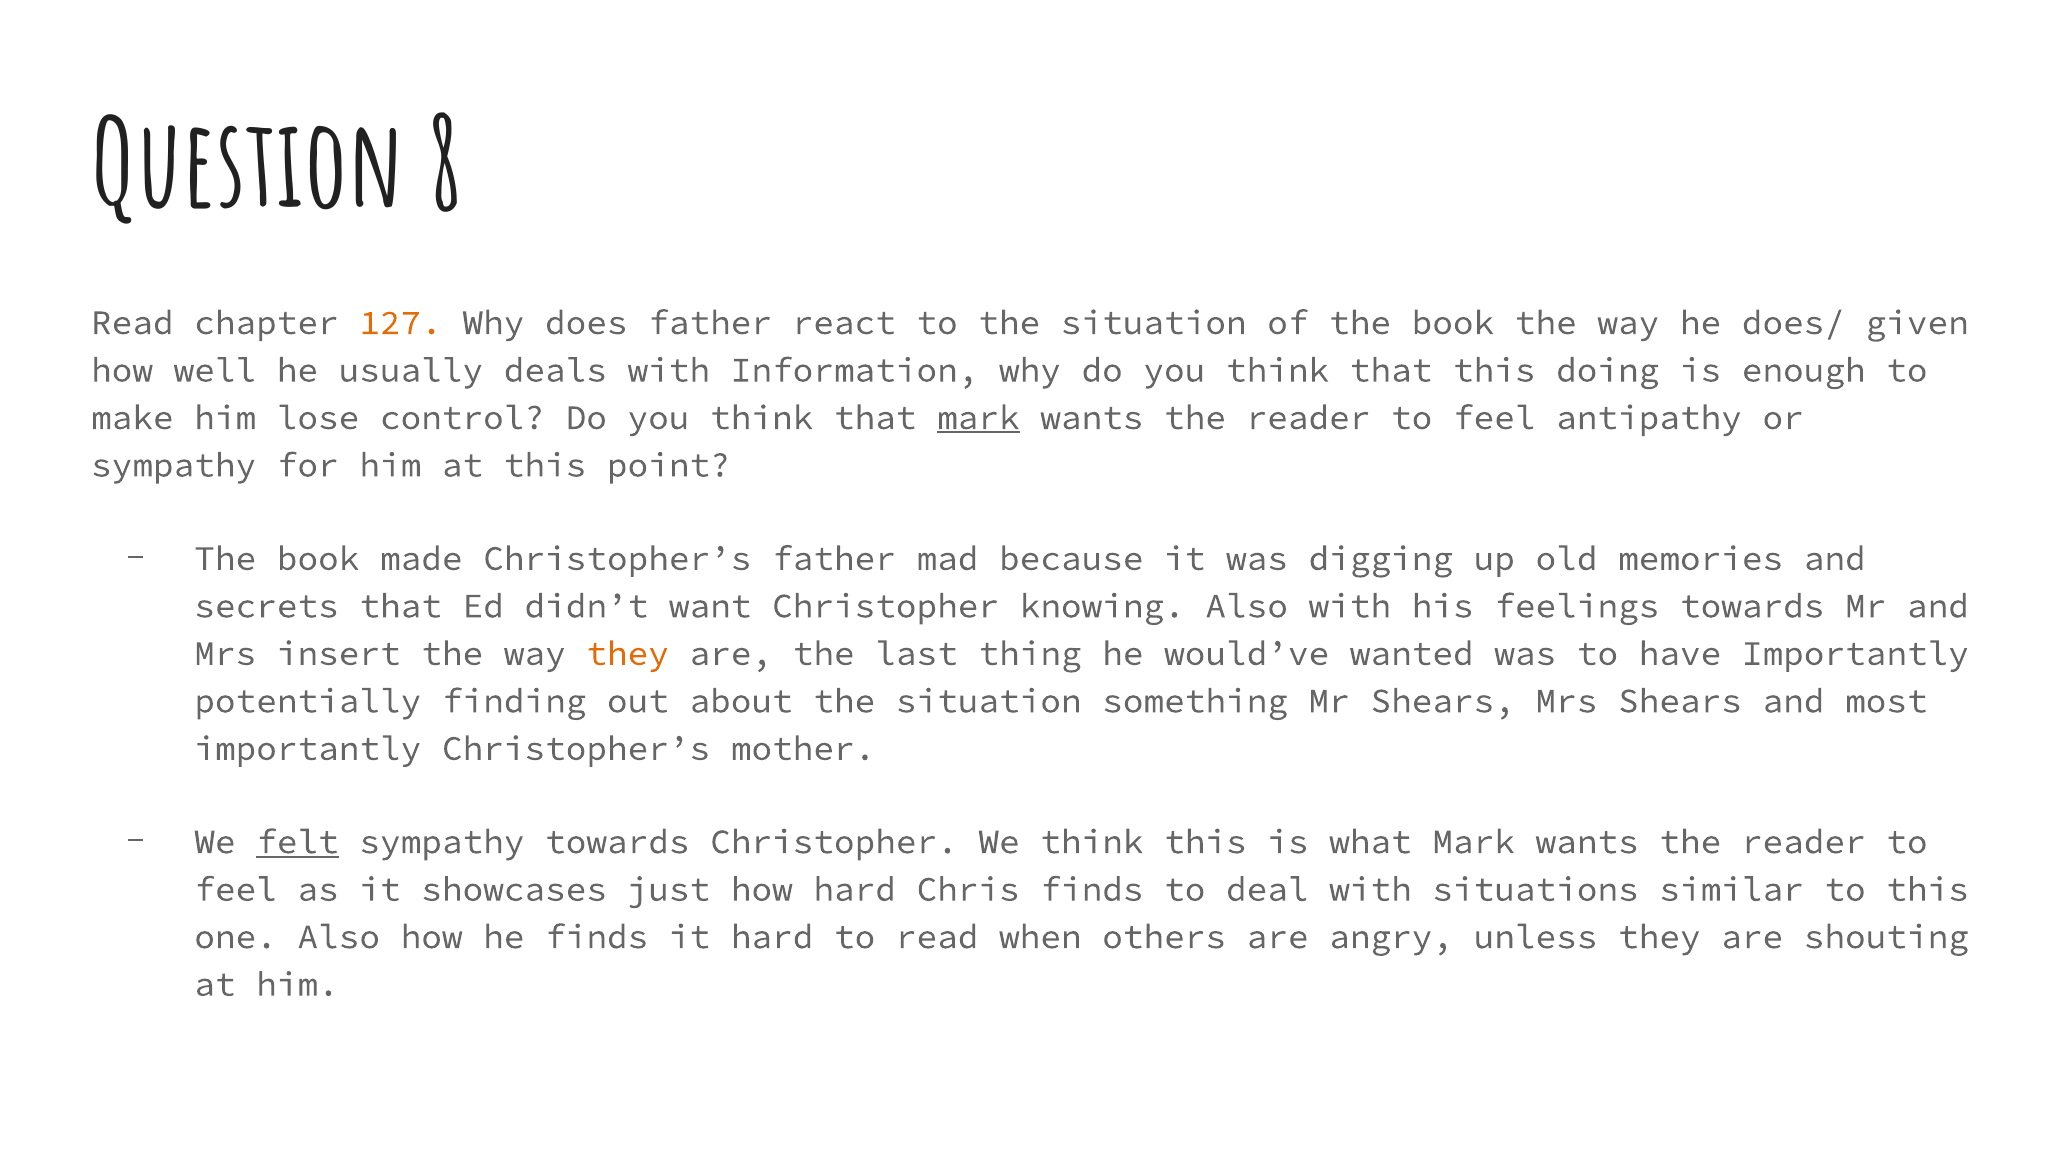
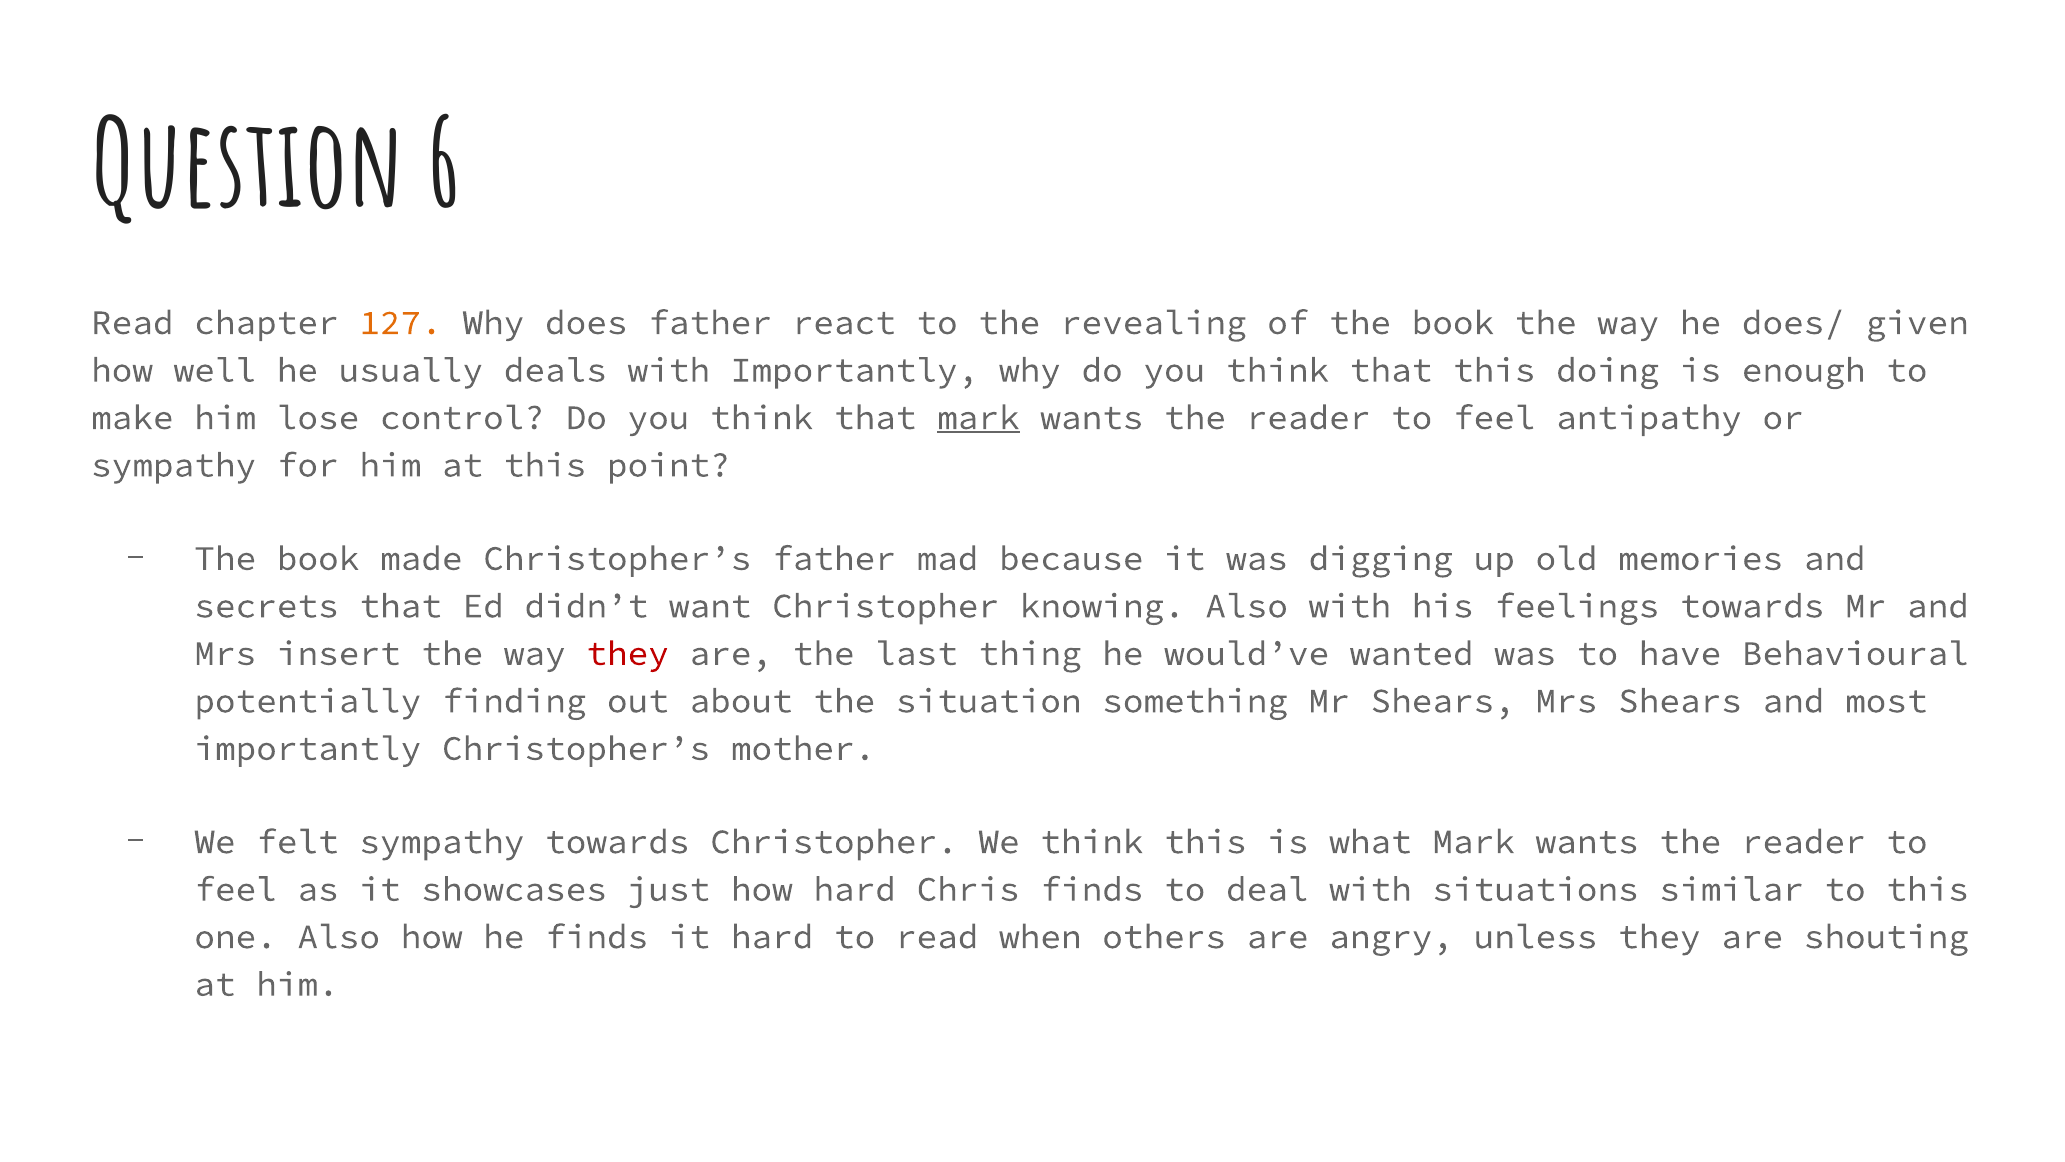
8: 8 -> 6
to the situation: situation -> revealing
with Information: Information -> Importantly
they at (628, 653) colour: orange -> red
have Importantly: Importantly -> Behavioural
felt underline: present -> none
